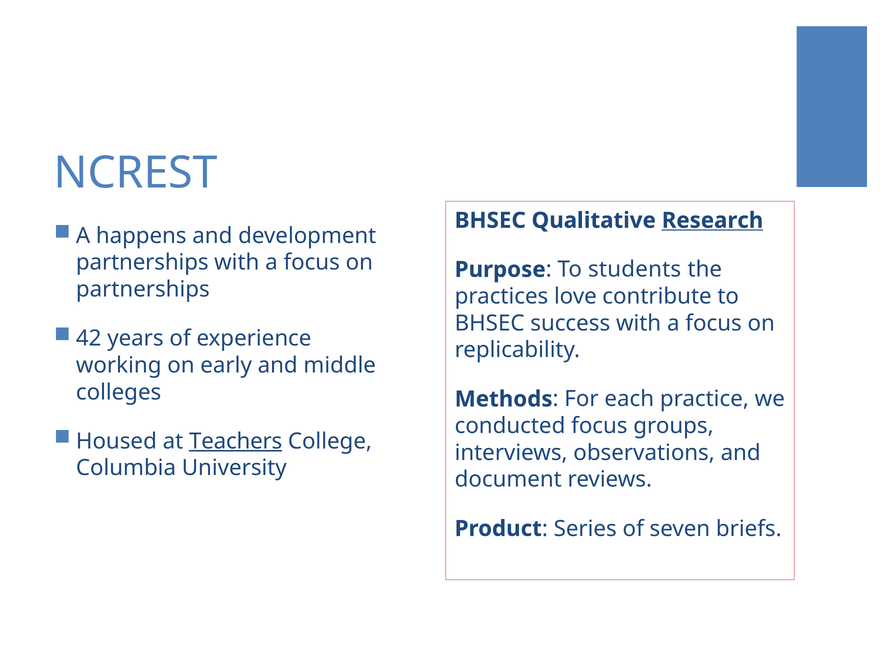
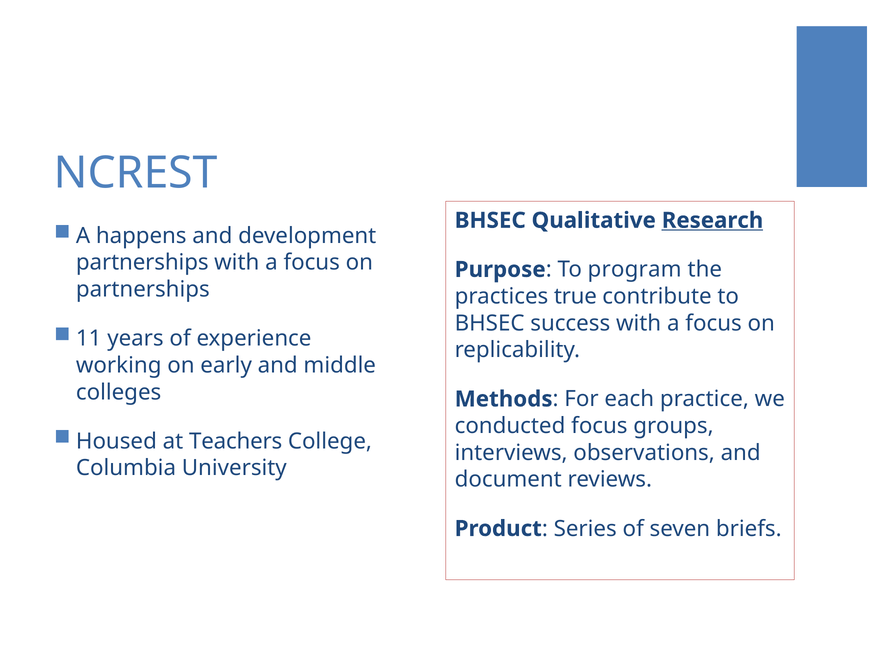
students: students -> program
love: love -> true
42: 42 -> 11
Teachers underline: present -> none
